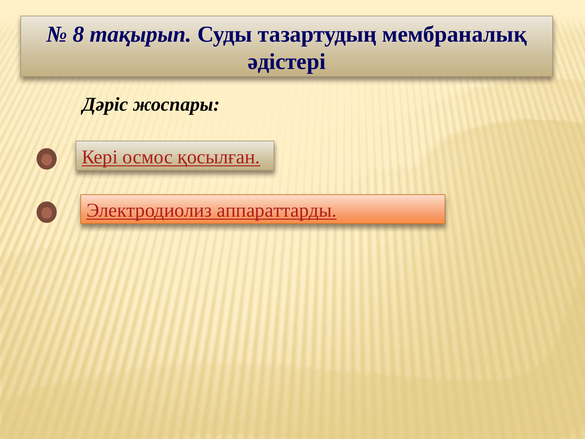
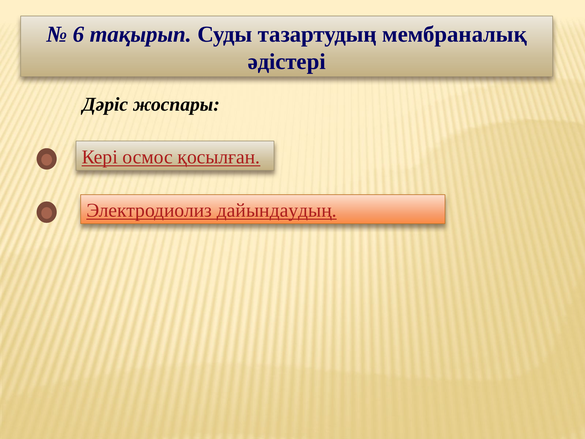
8: 8 -> 6
аппараттарды: аппараттарды -> дайындаудың
